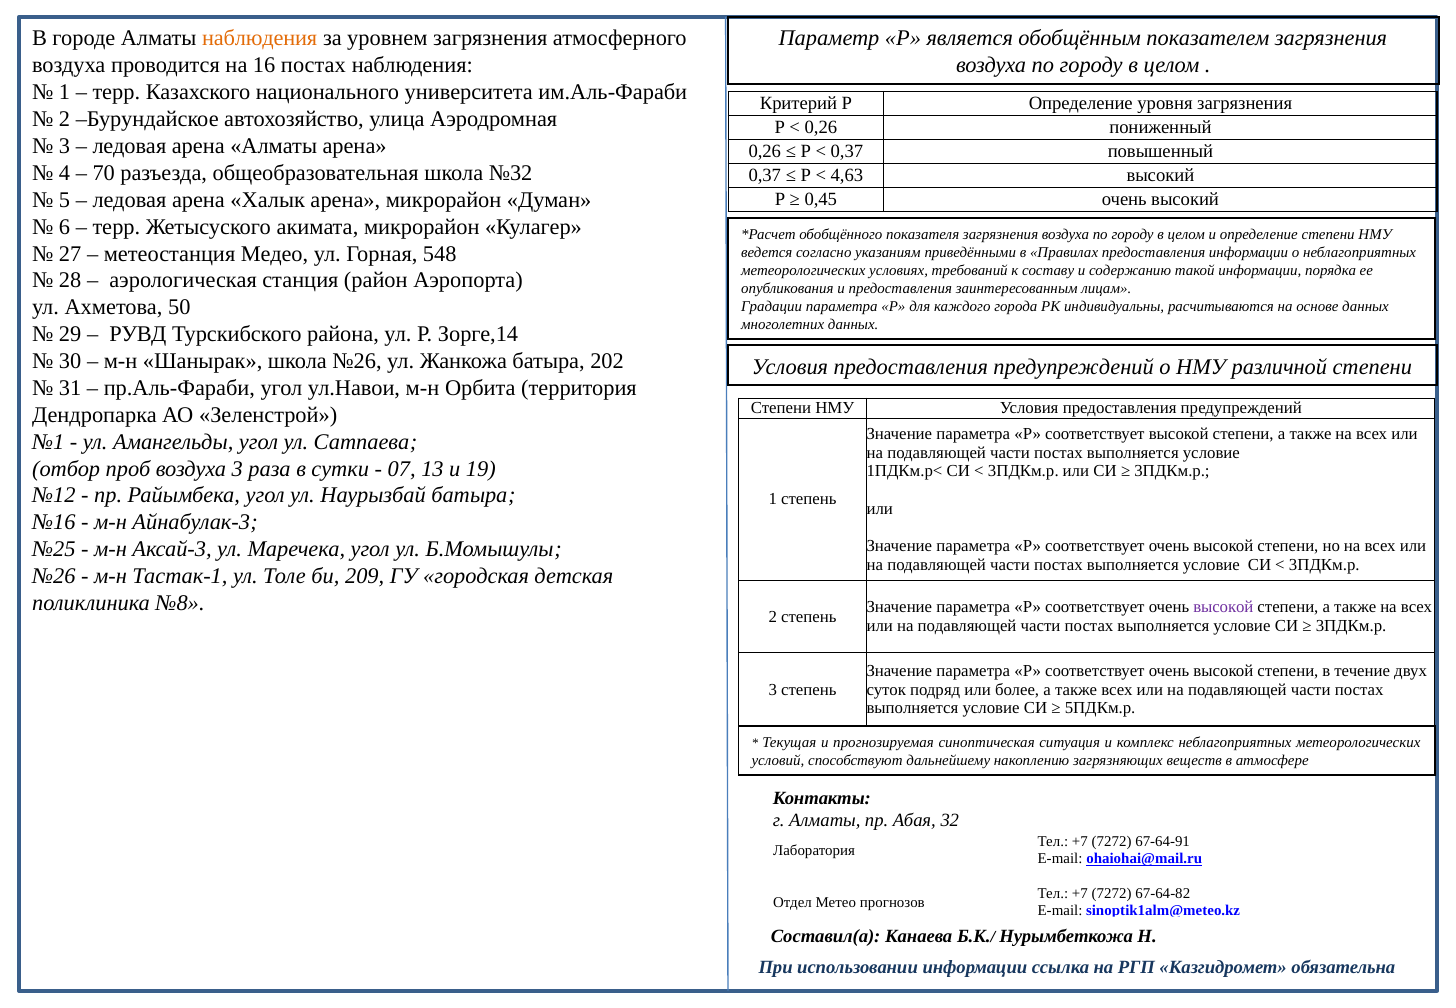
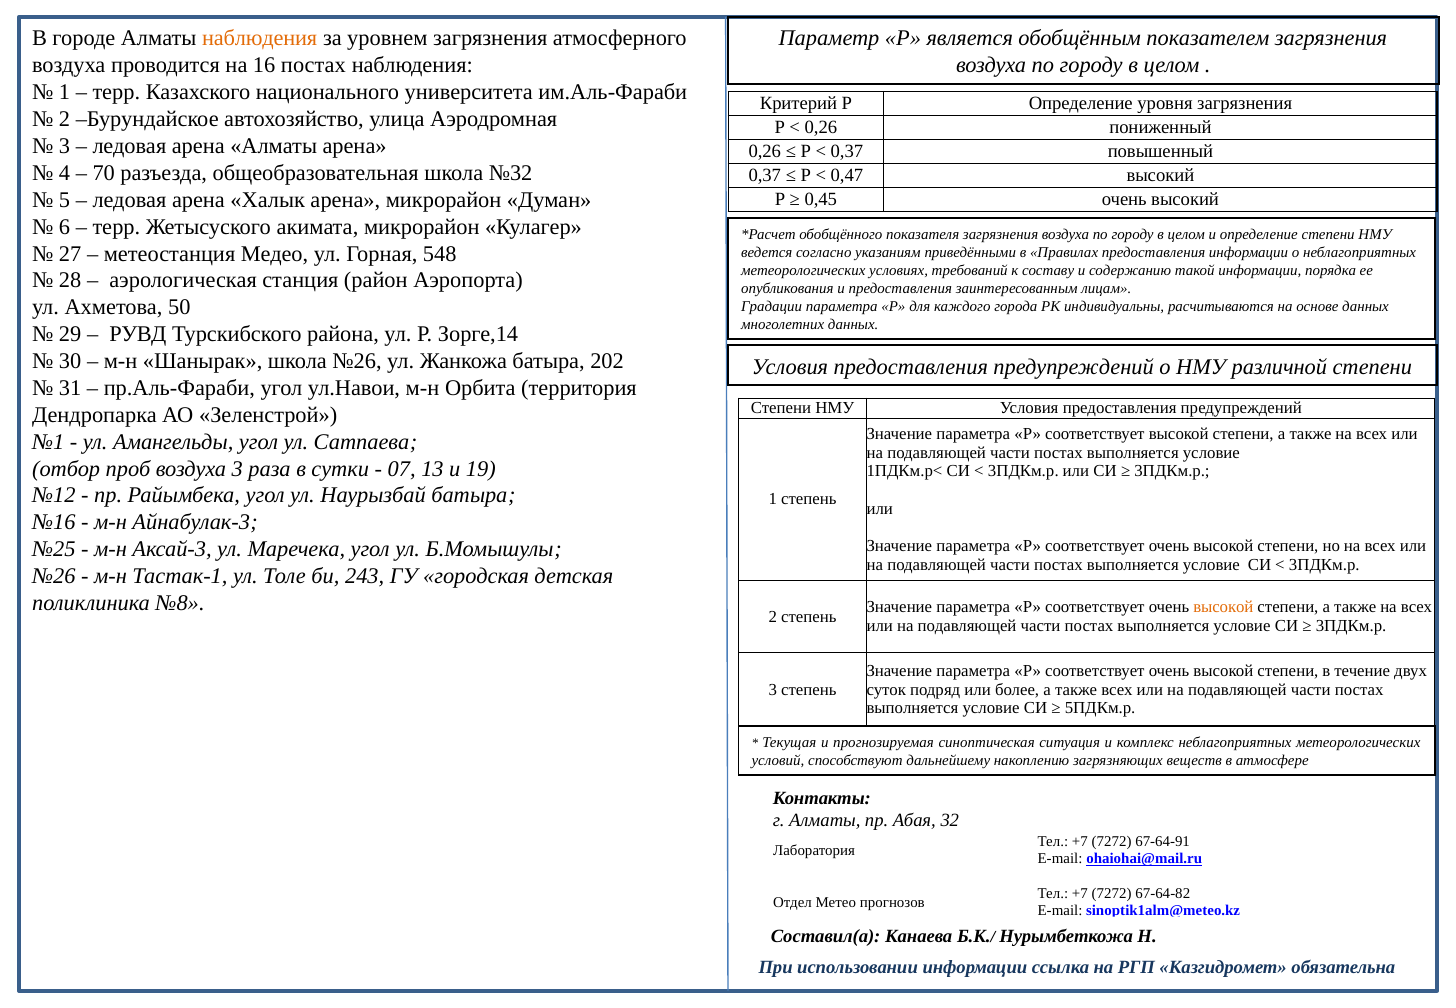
4,63: 4,63 -> 0,47
209: 209 -> 243
высокой at (1223, 607) colour: purple -> orange
